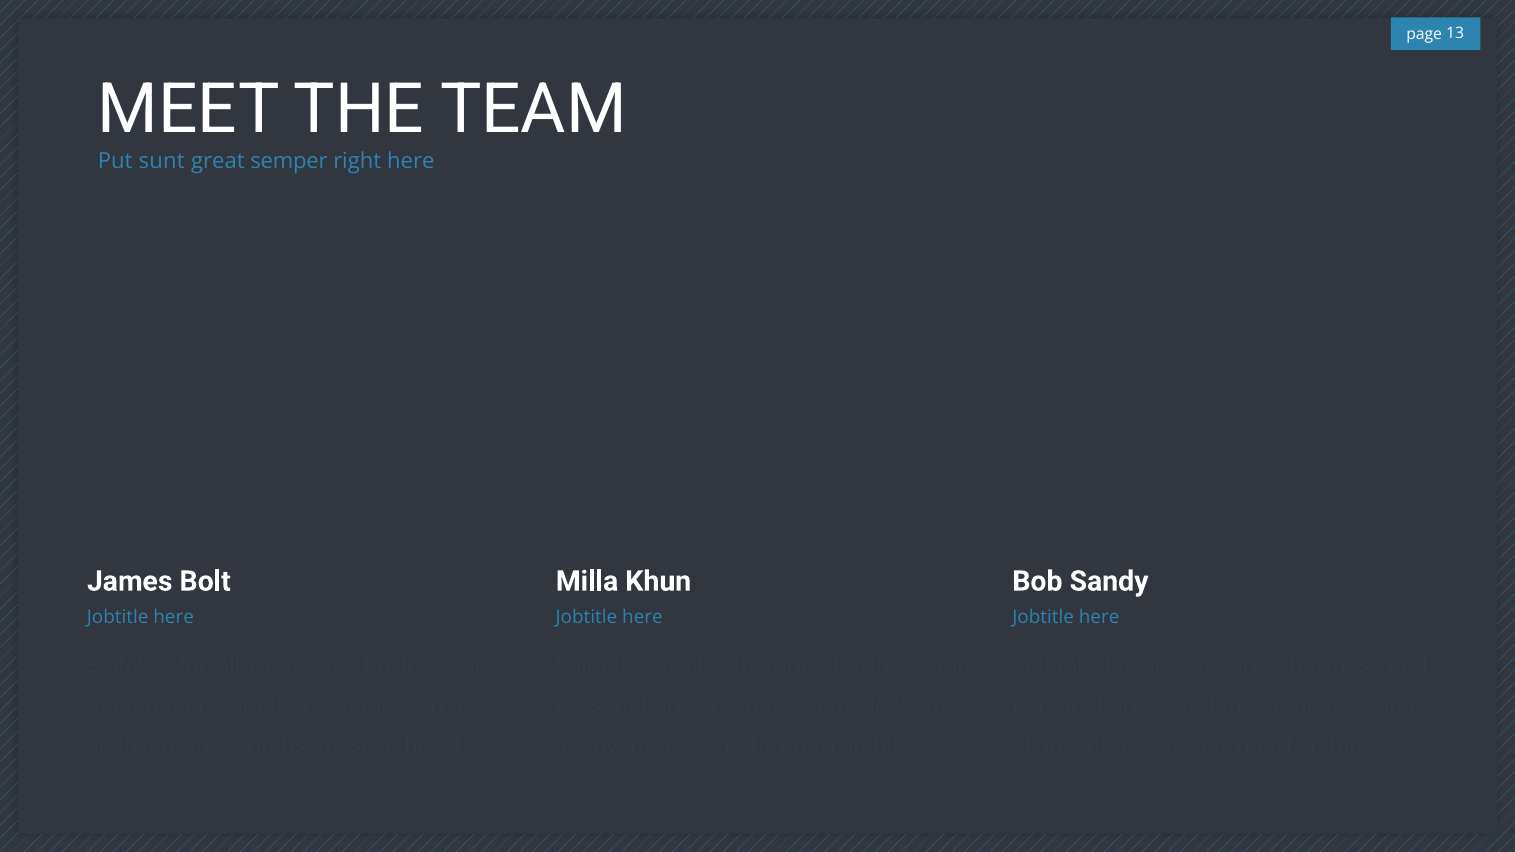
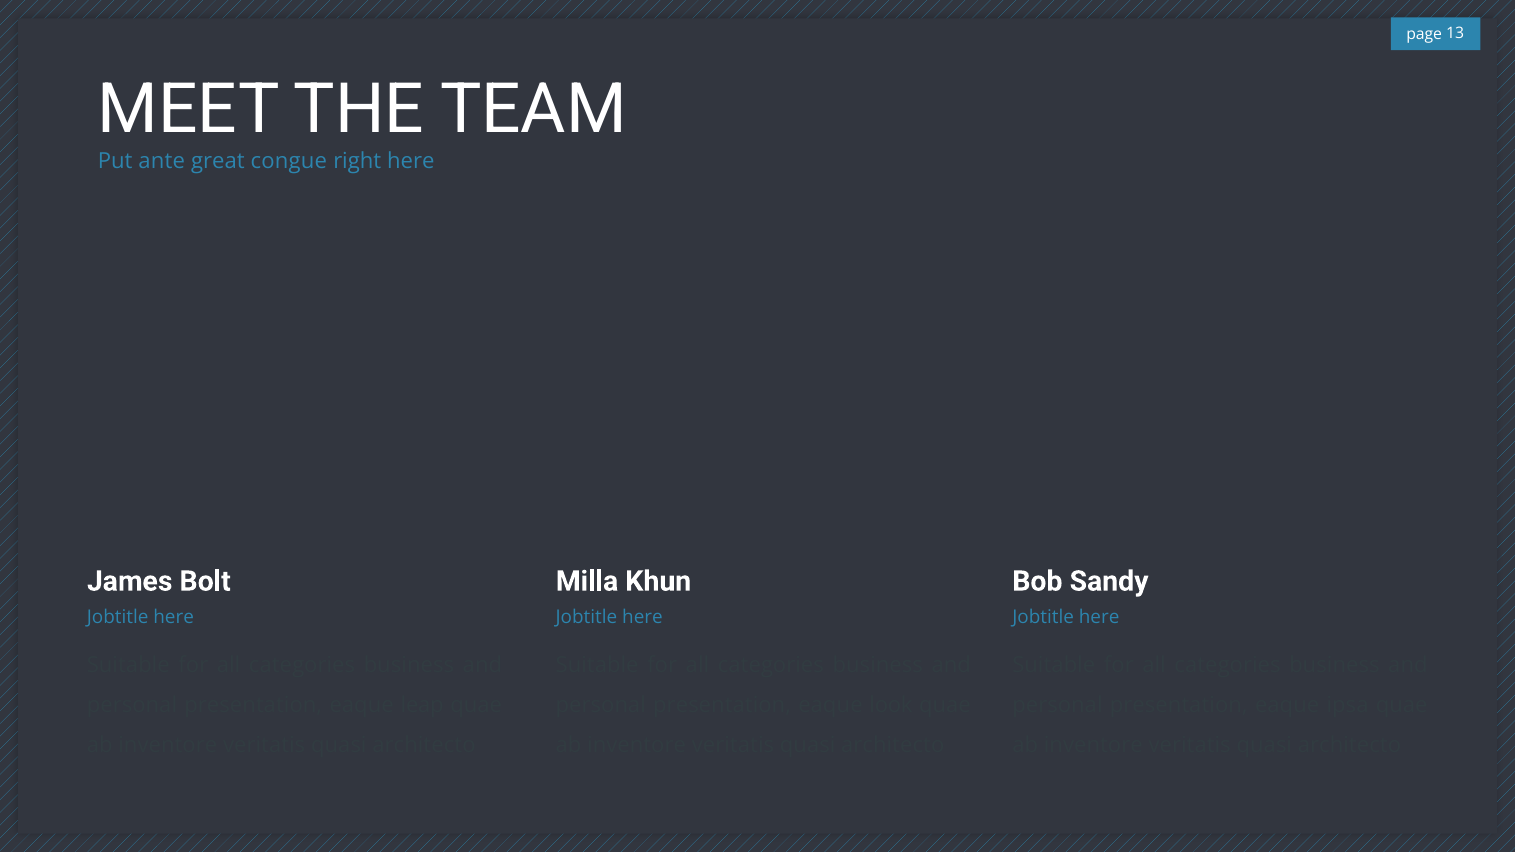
sunt: sunt -> ante
semper: semper -> congue
